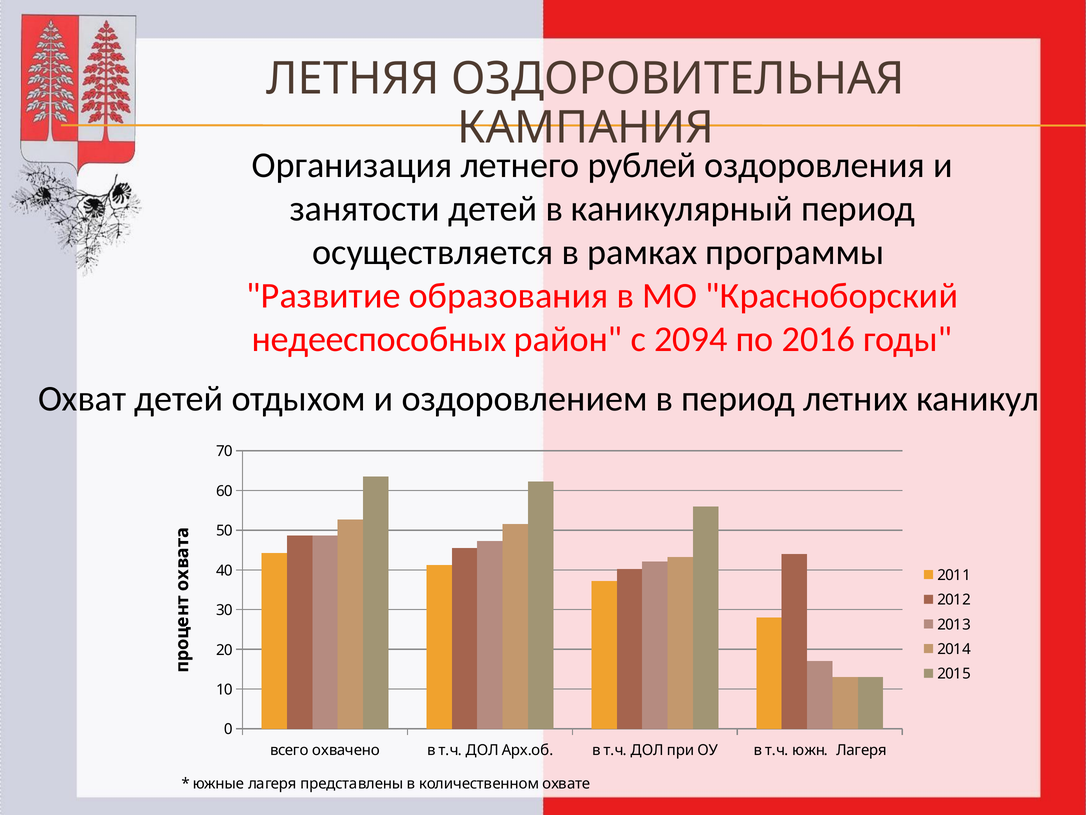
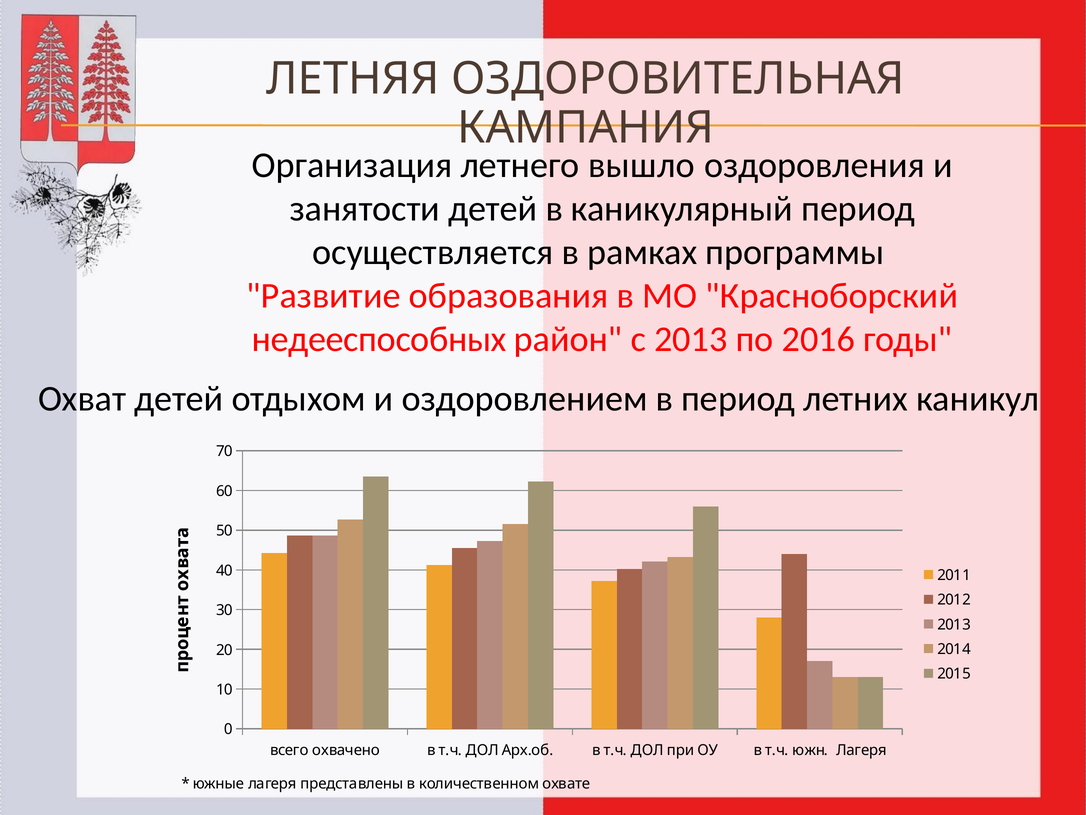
рублей: рублей -> вышло
с 2094: 2094 -> 2013
